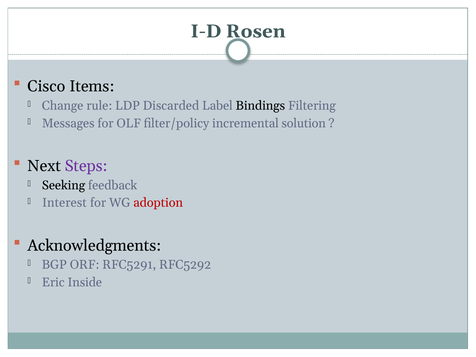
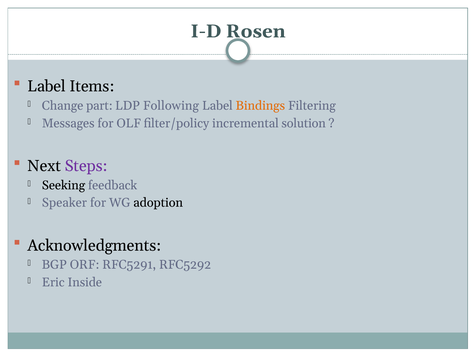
Cisco at (47, 86): Cisco -> Label
rule: rule -> part
Discarded: Discarded -> Following
Bindings colour: black -> orange
Interest: Interest -> Speaker
adoption colour: red -> black
